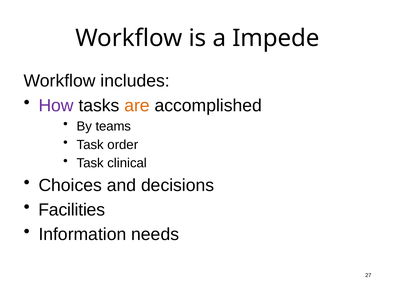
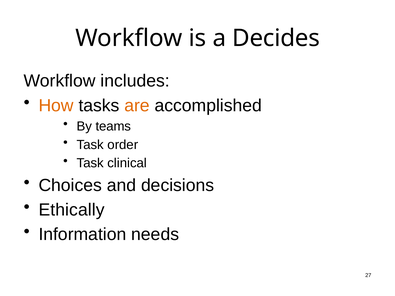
Impede: Impede -> Decides
How colour: purple -> orange
Facilities: Facilities -> Ethically
